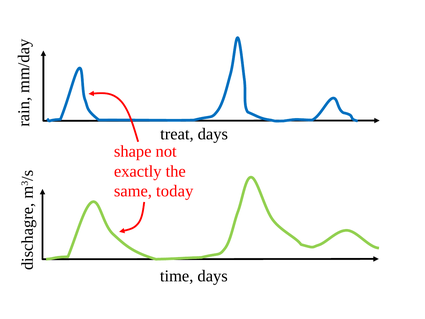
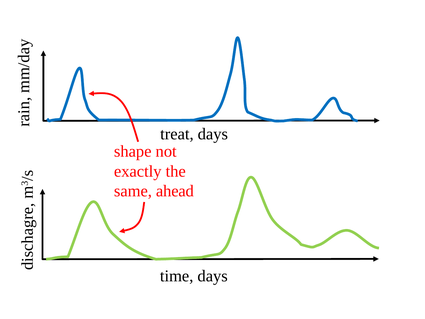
today: today -> ahead
